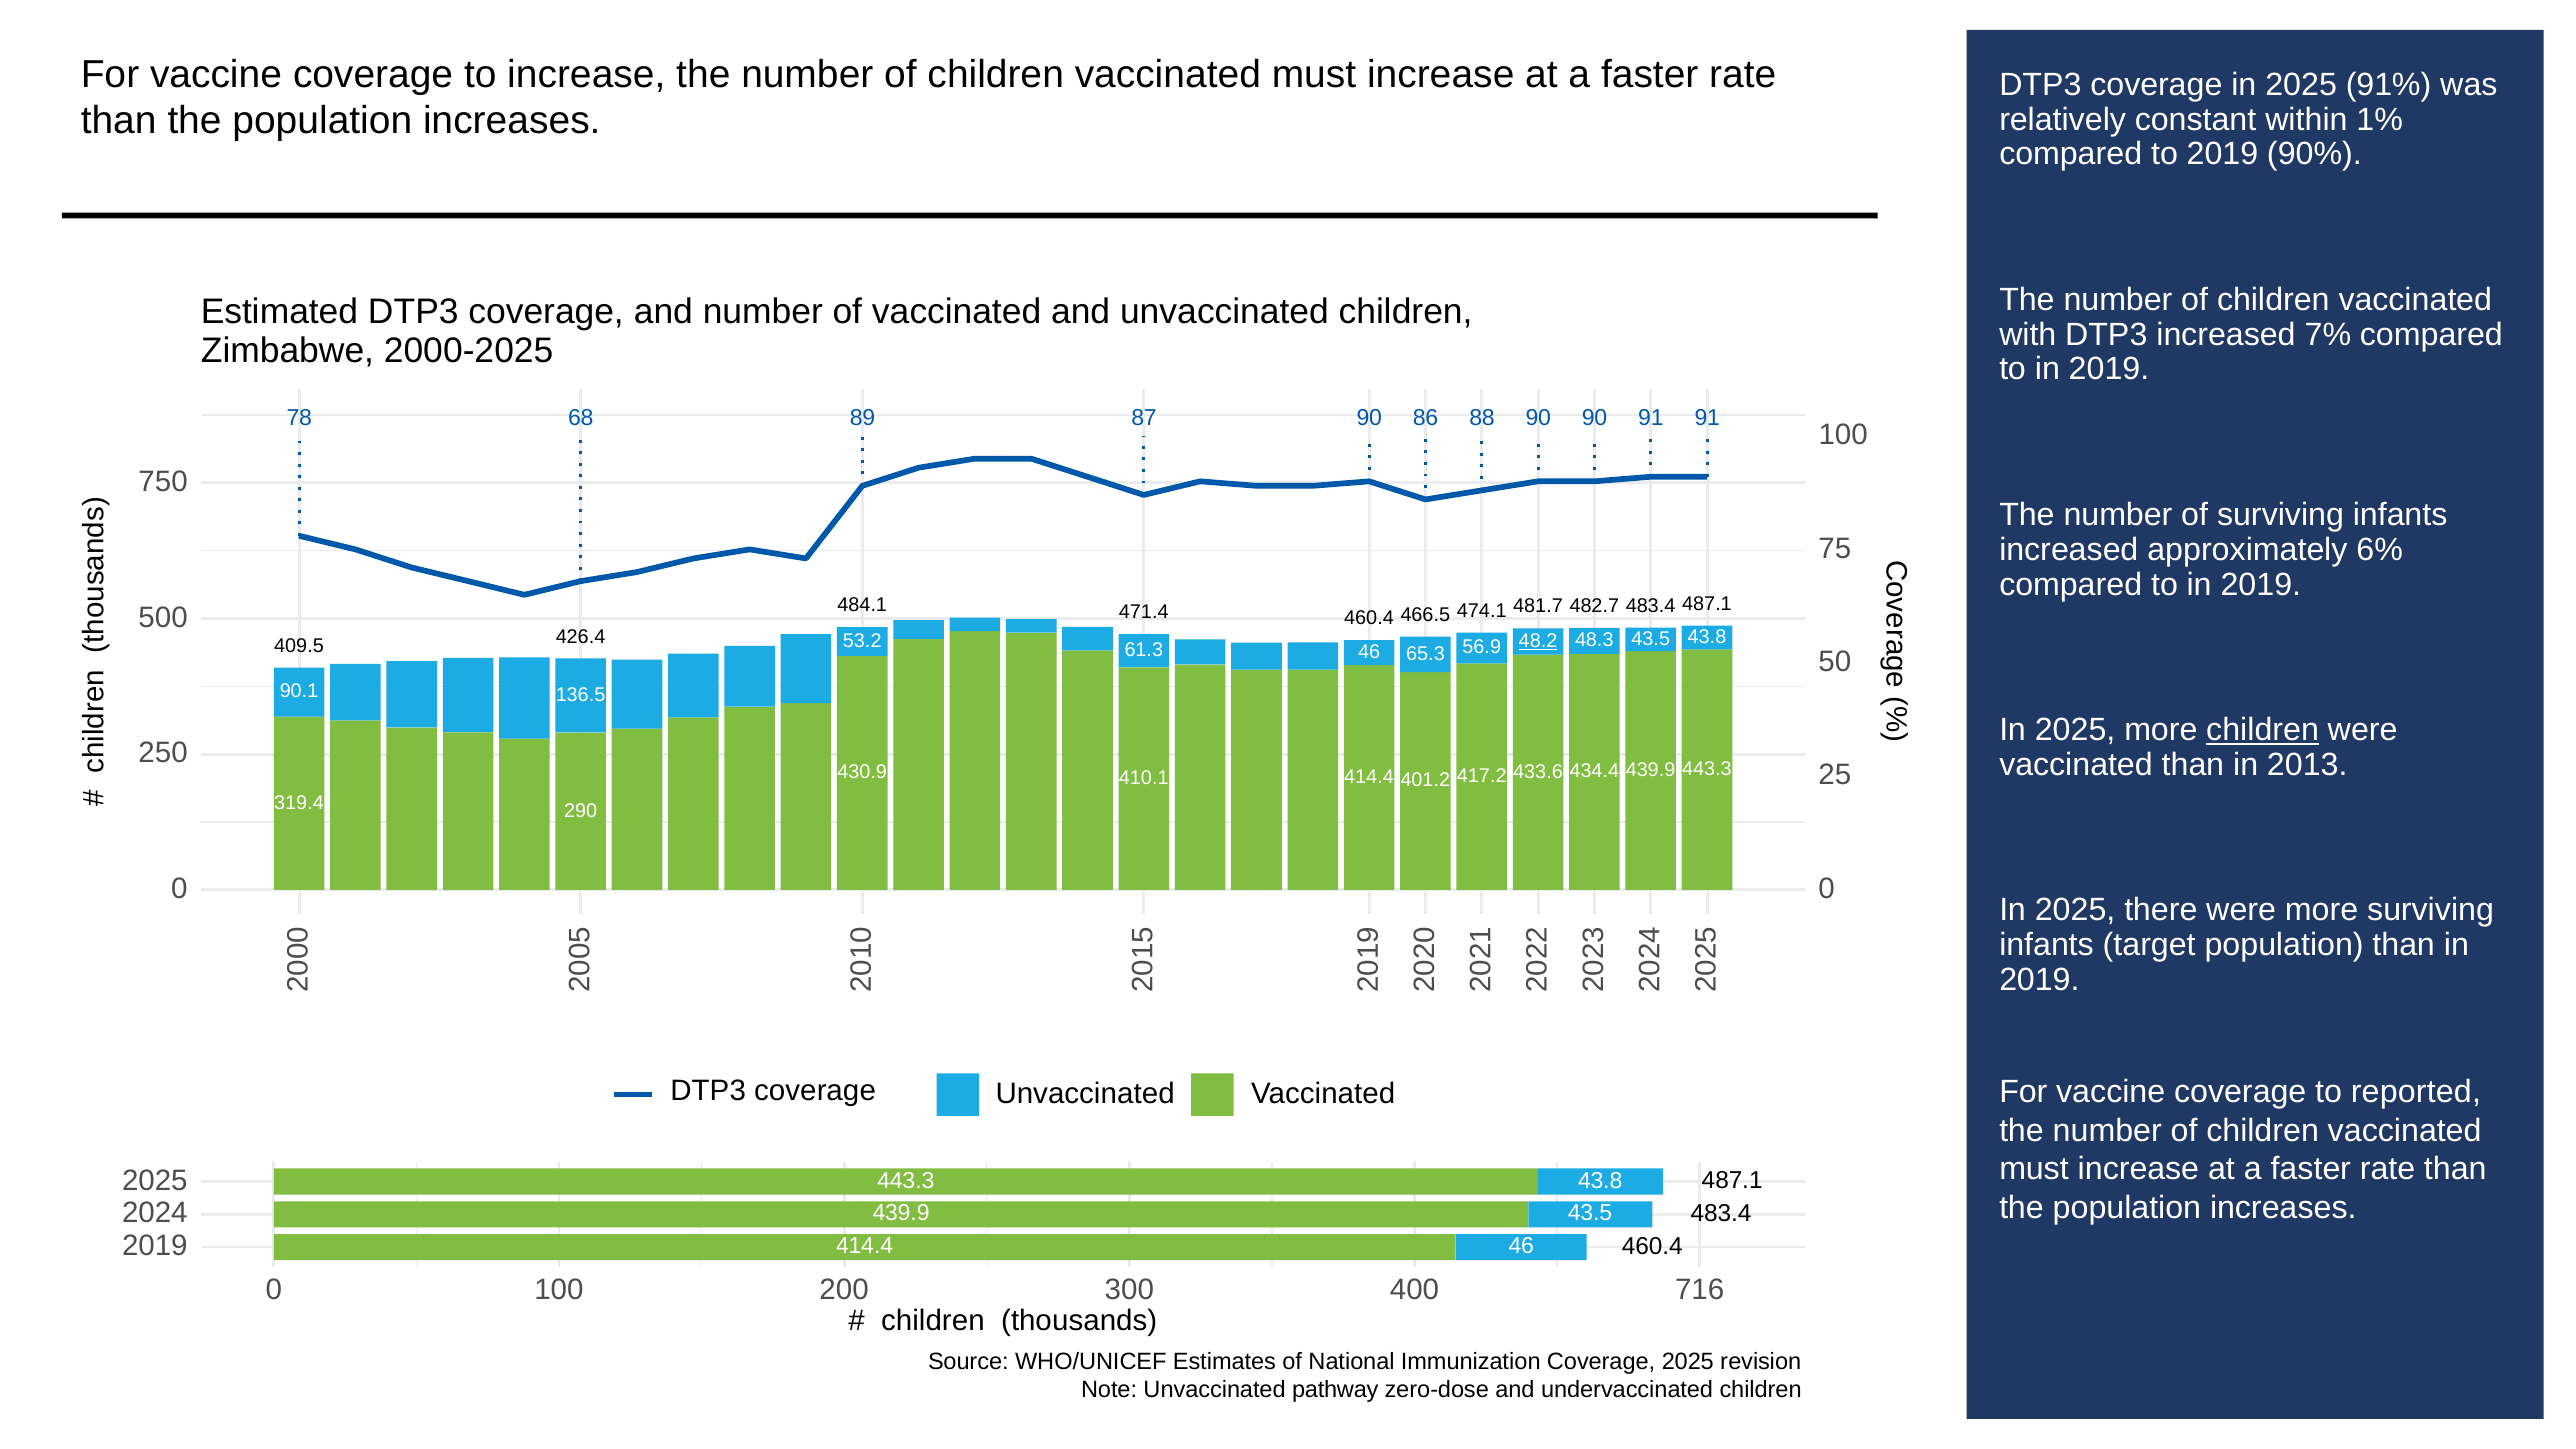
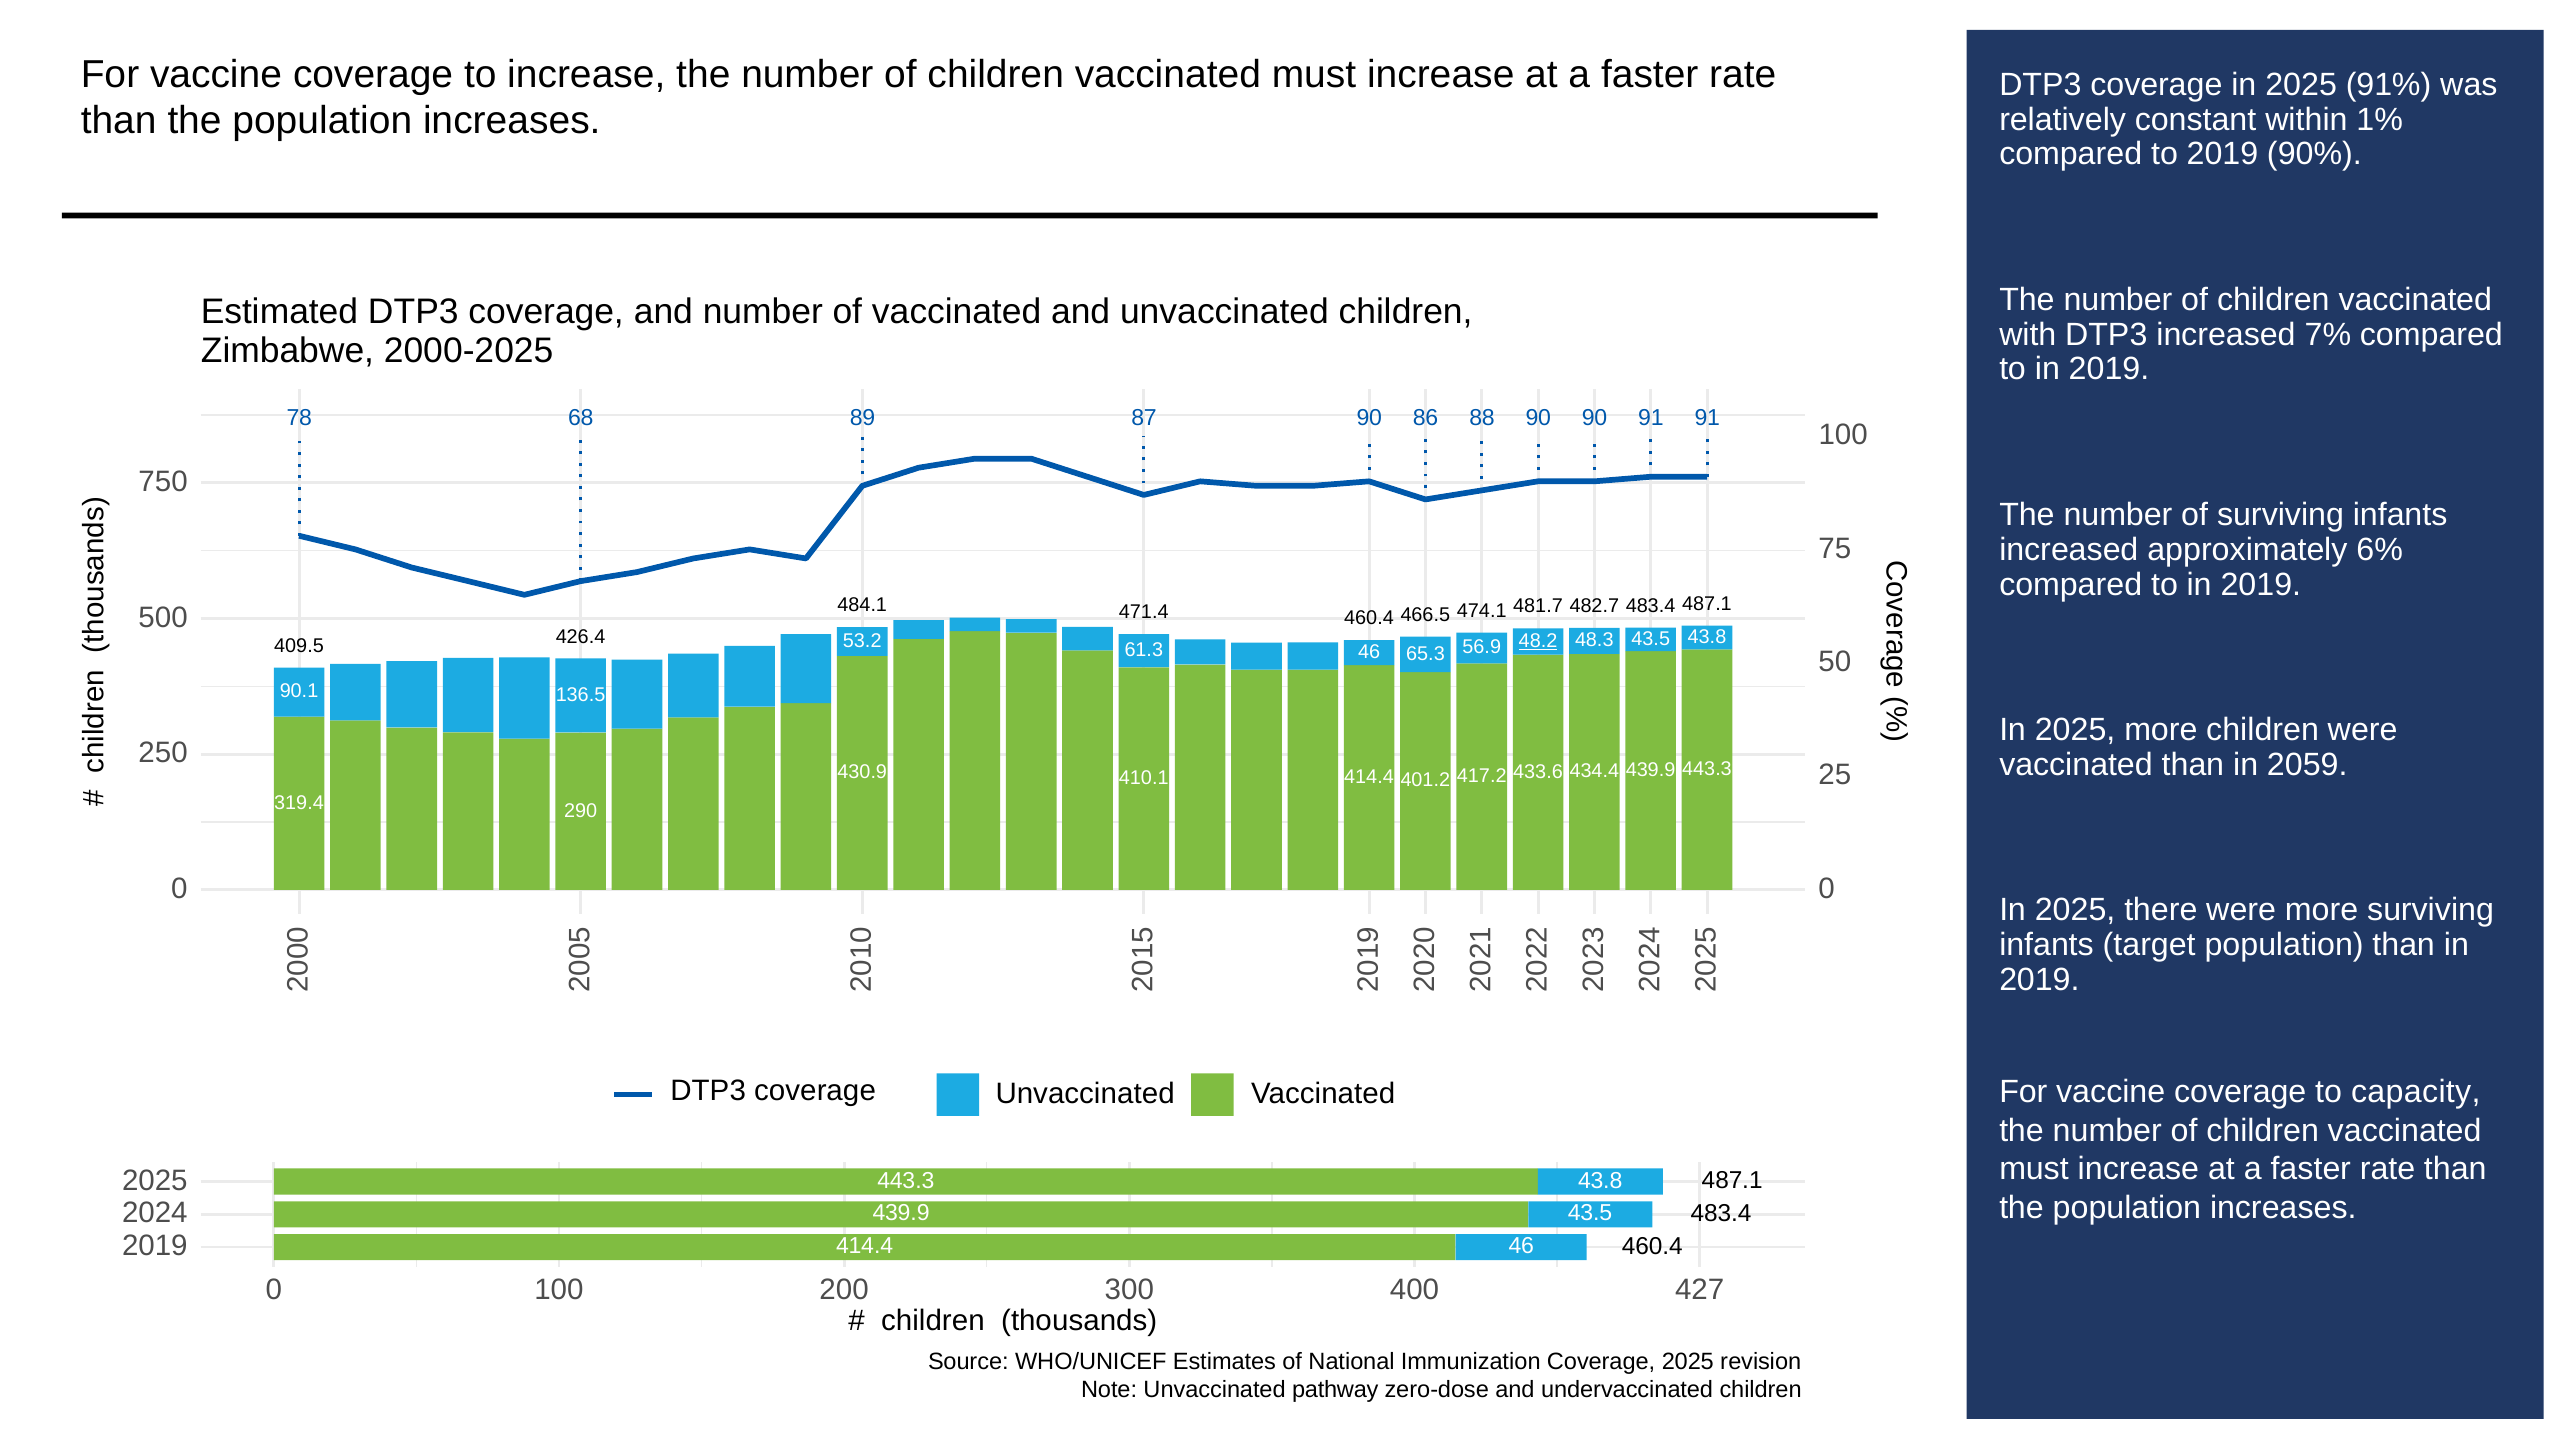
children at (2263, 730) underline: present -> none
2013: 2013 -> 2059
reported: reported -> capacity
716: 716 -> 427
